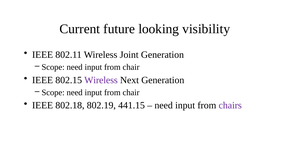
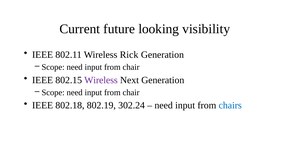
Joint: Joint -> Rick
441.15: 441.15 -> 302.24
chairs colour: purple -> blue
